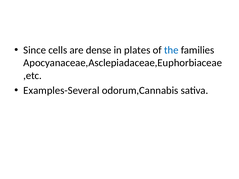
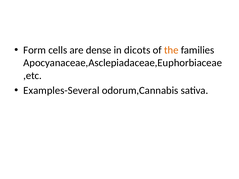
Since: Since -> Form
plates: plates -> dicots
the colour: blue -> orange
